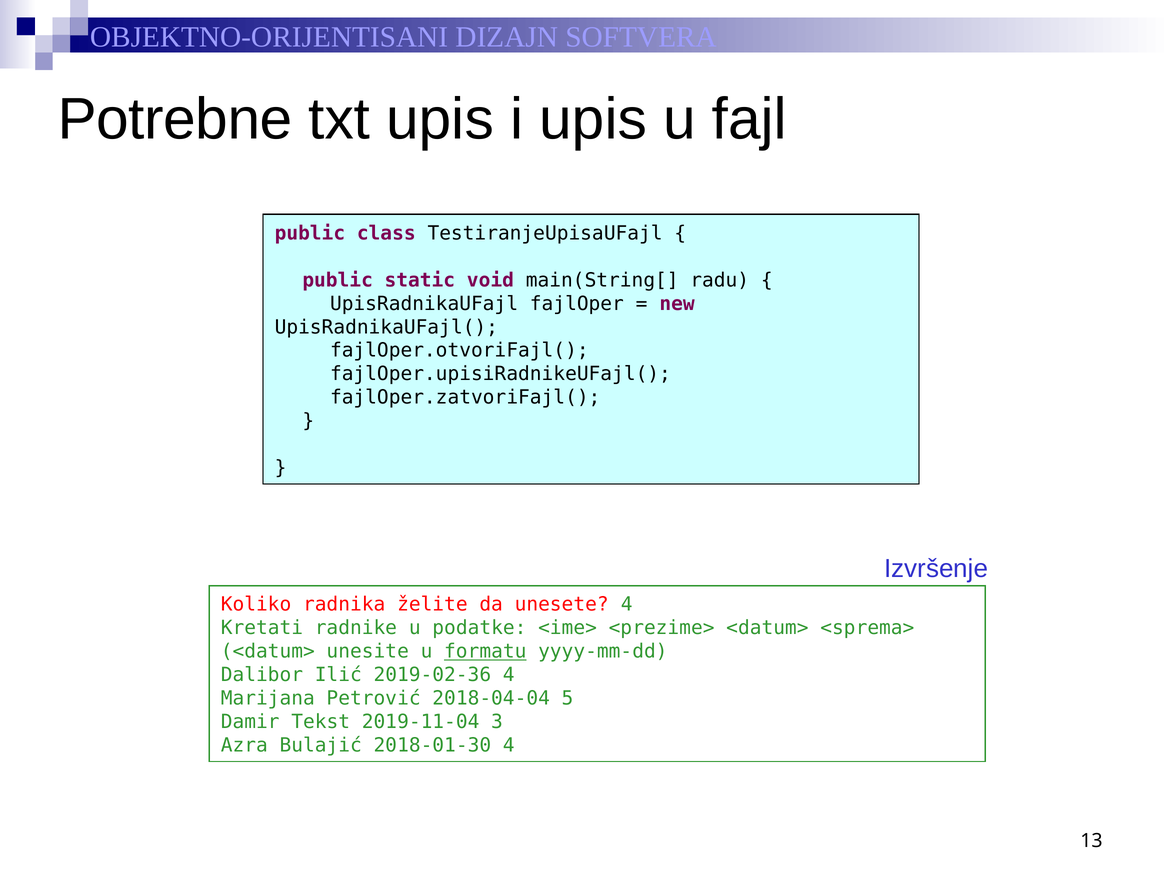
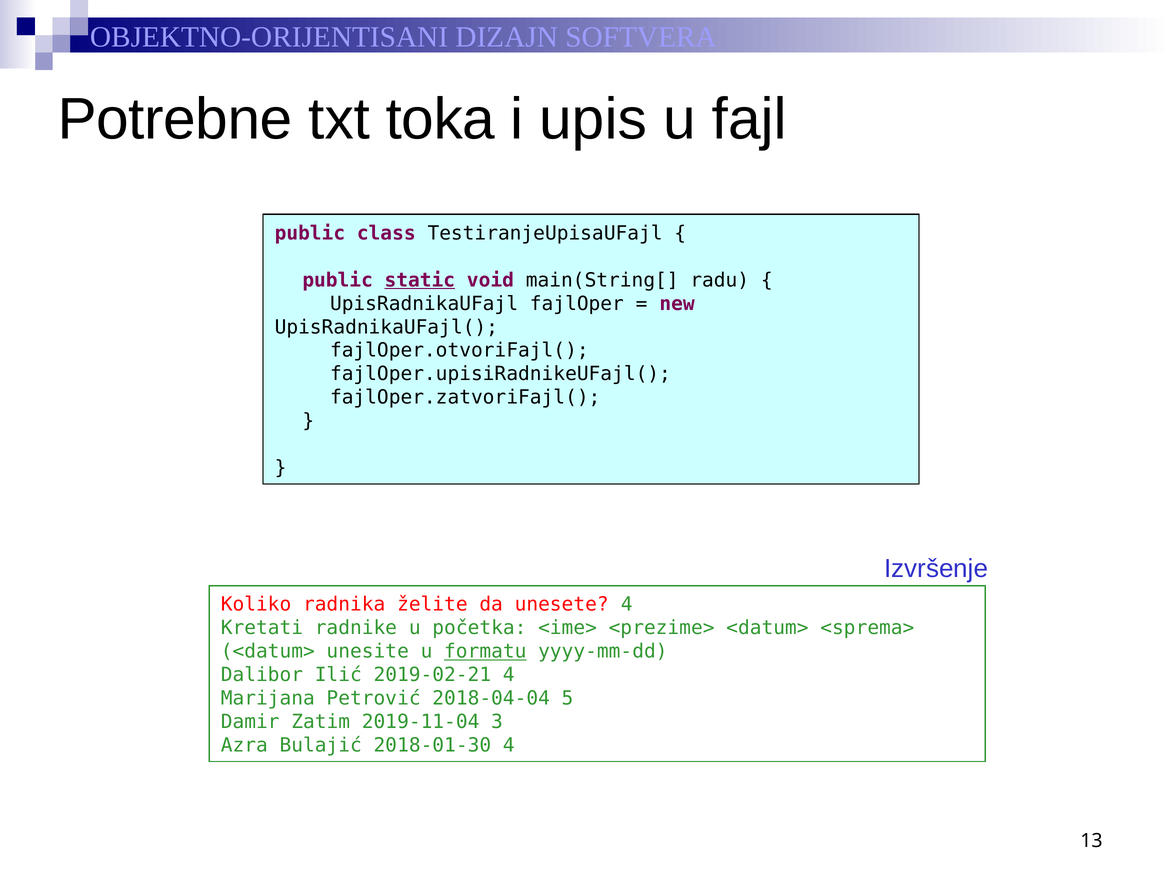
txt upis: upis -> toka
static underline: none -> present
podatke: podatke -> početka
2019-02-36: 2019-02-36 -> 2019-02-21
Tekst: Tekst -> Zatim
